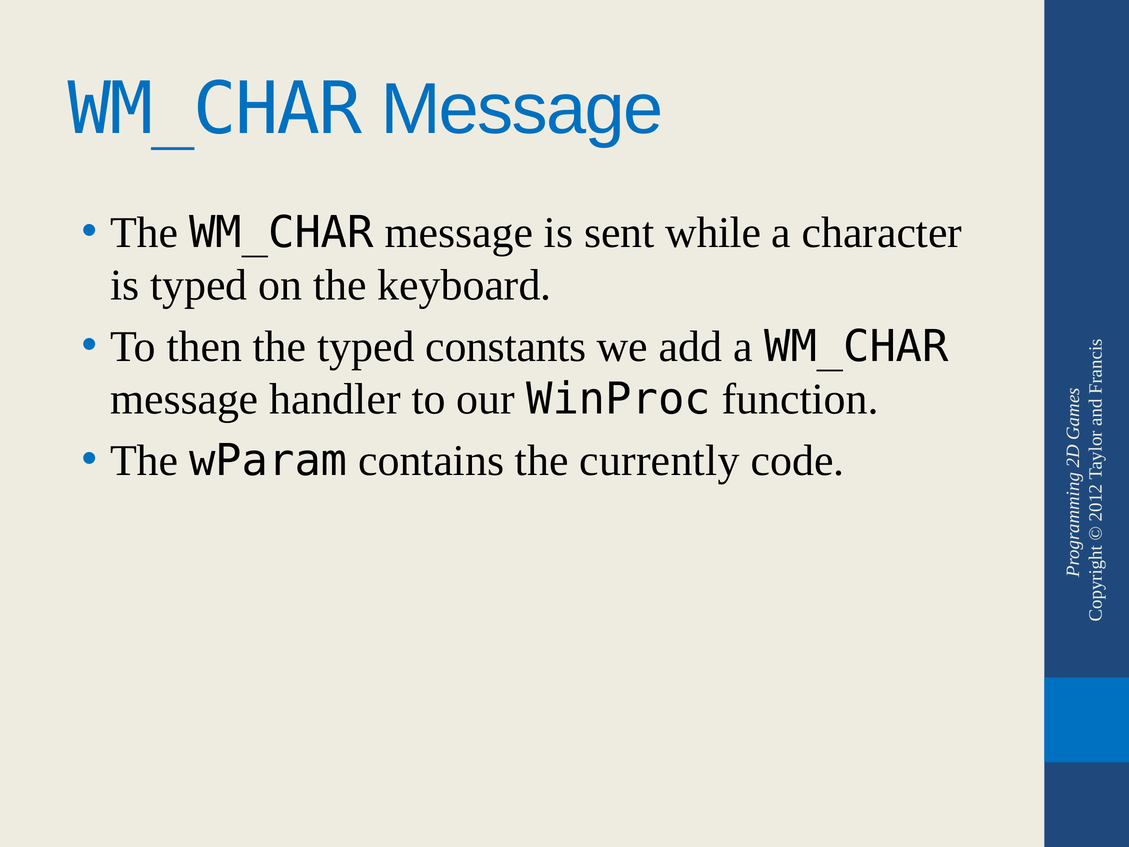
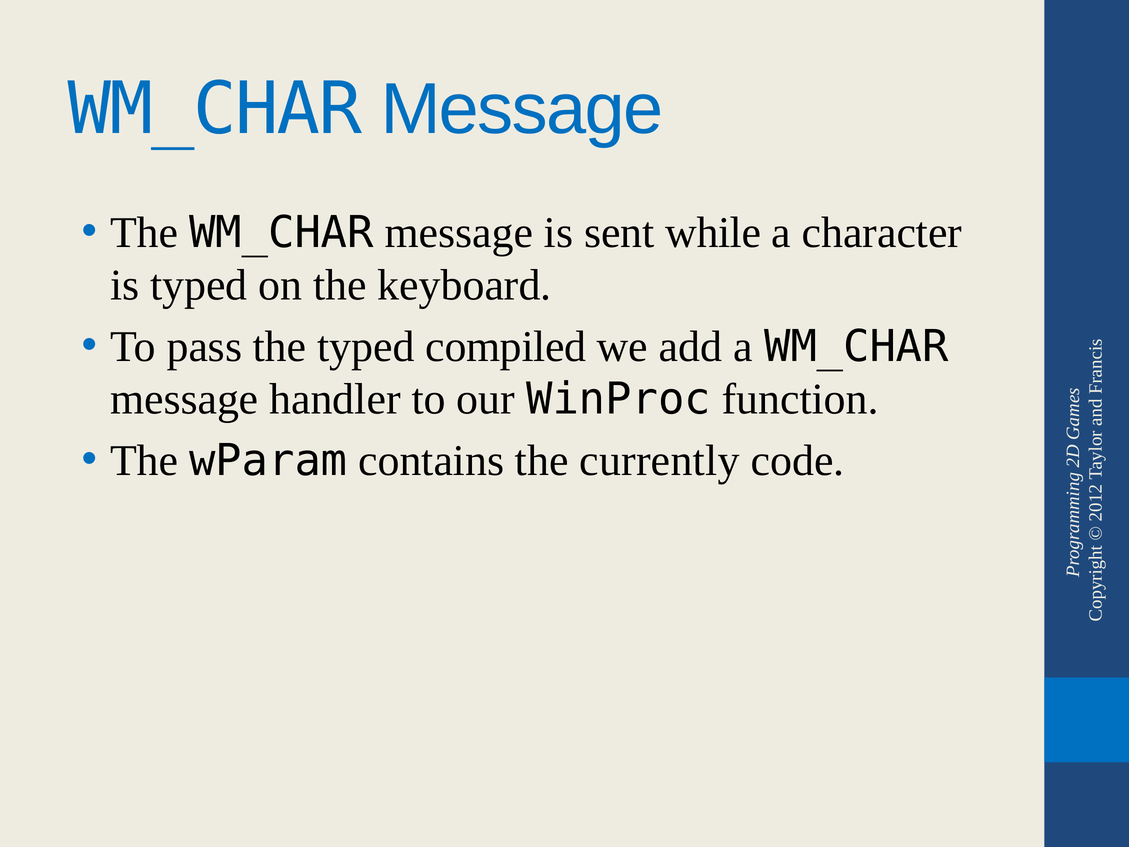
then: then -> pass
constants: constants -> compiled
